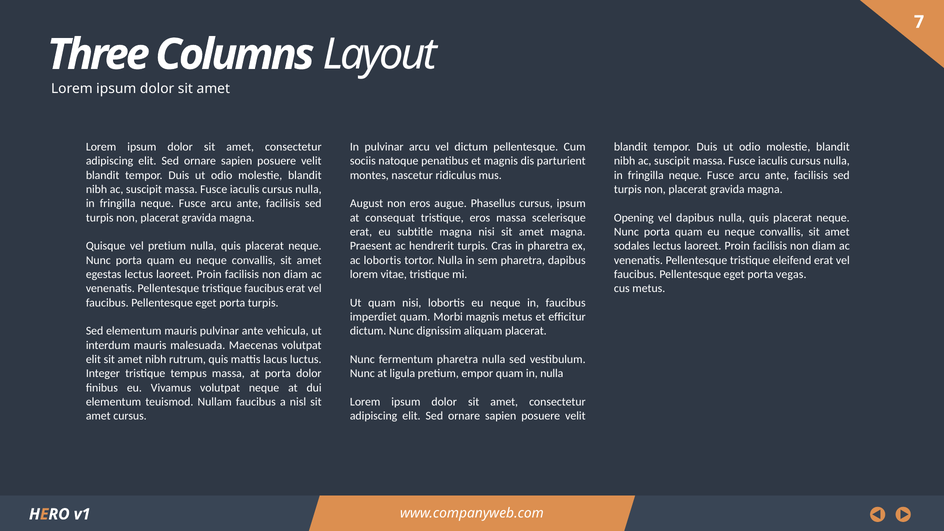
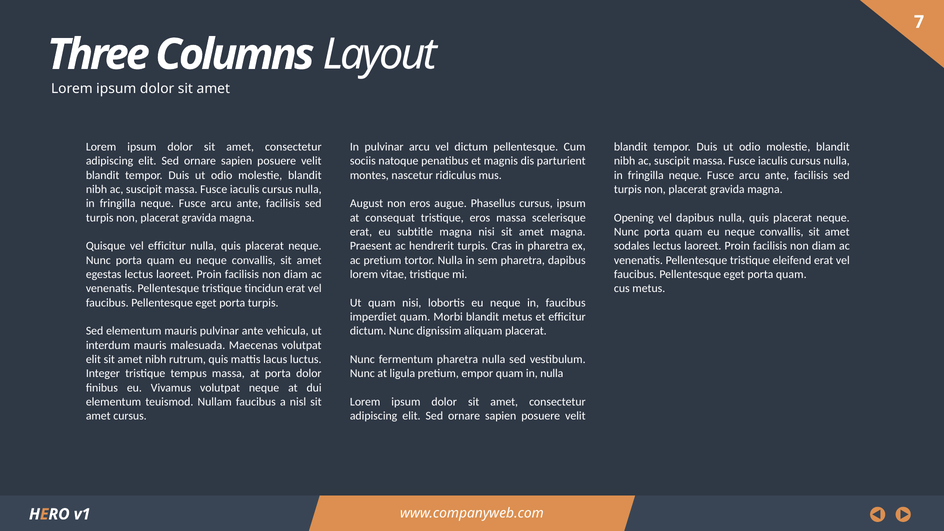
vel pretium: pretium -> efficitur
ac lobortis: lobortis -> pretium
eget porta vegas: vegas -> quam
tristique faucibus: faucibus -> tincidun
Morbi magnis: magnis -> blandit
